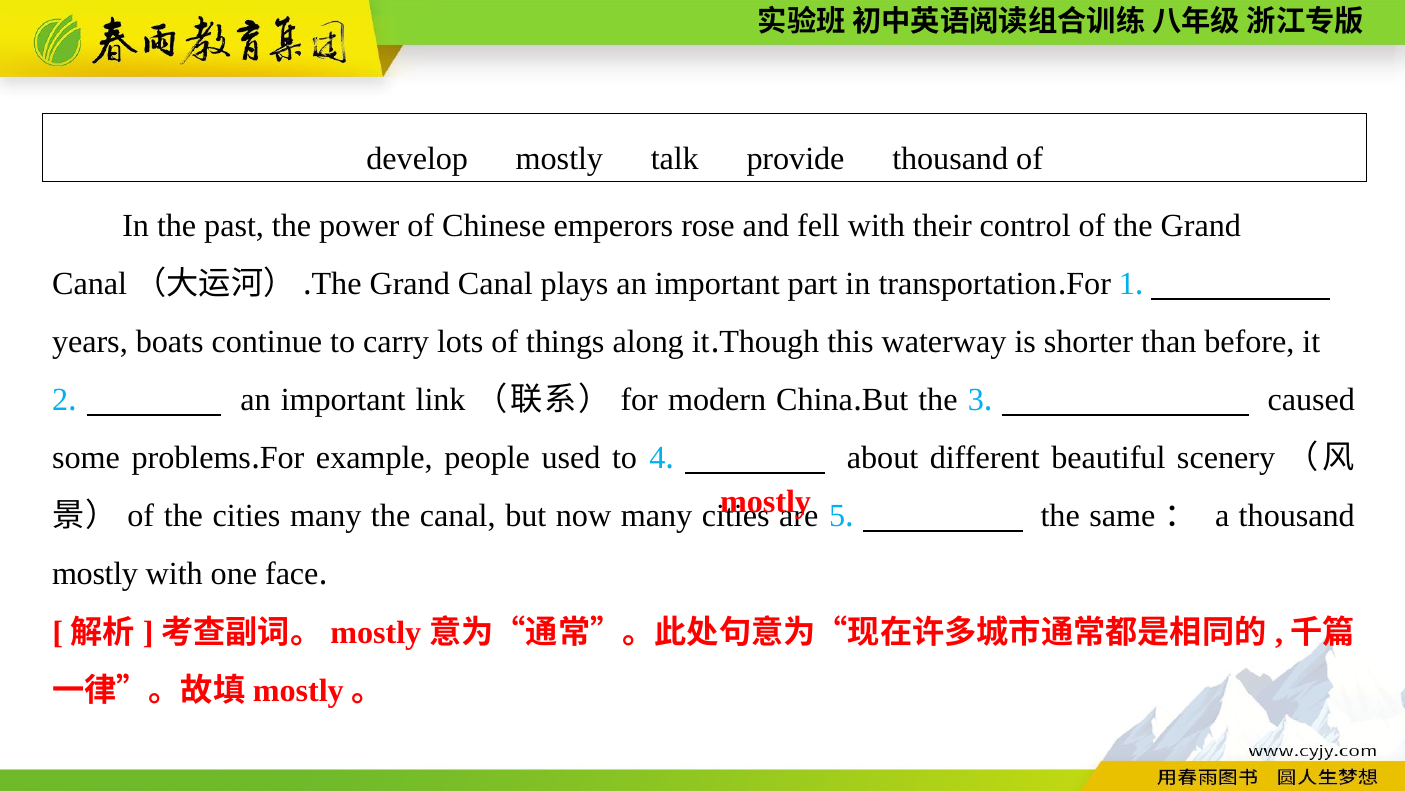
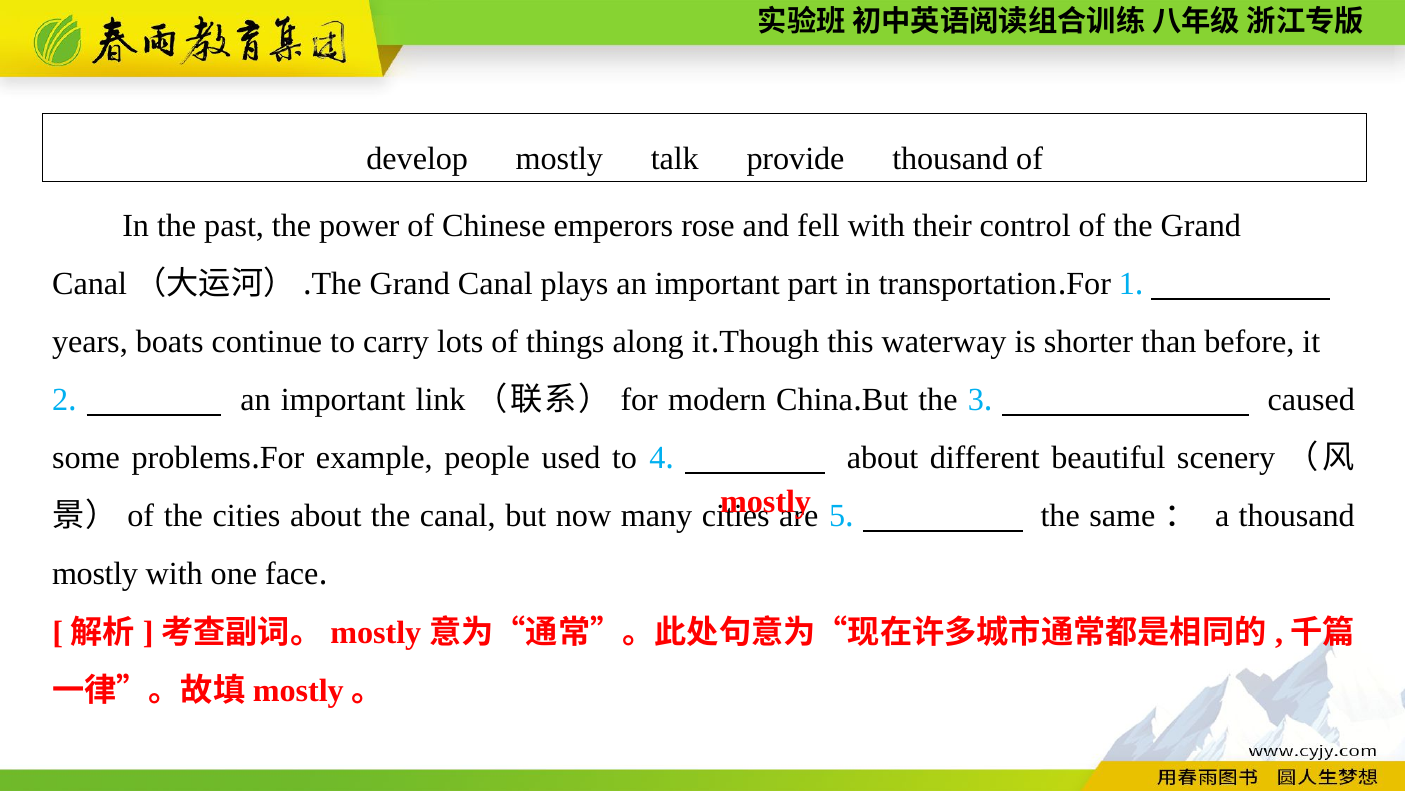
cities many: many -> about
